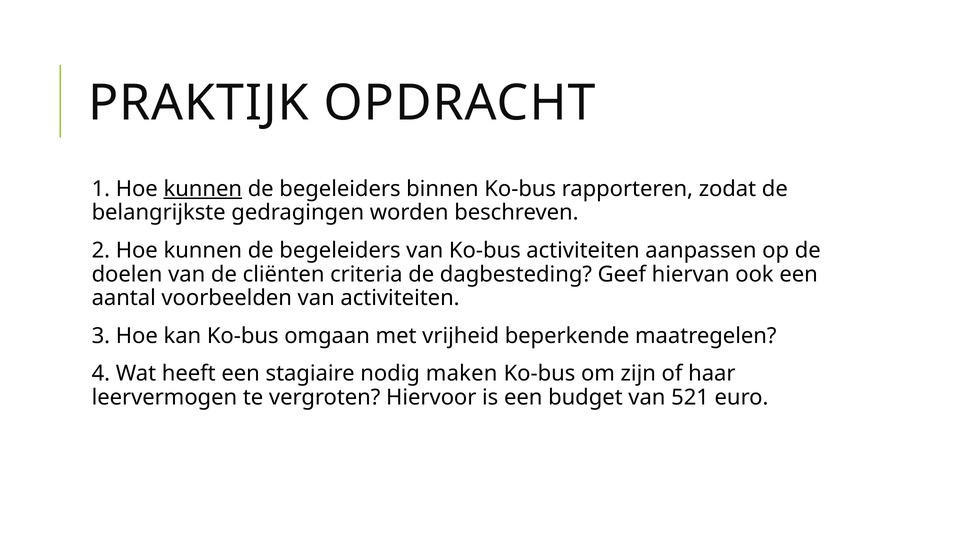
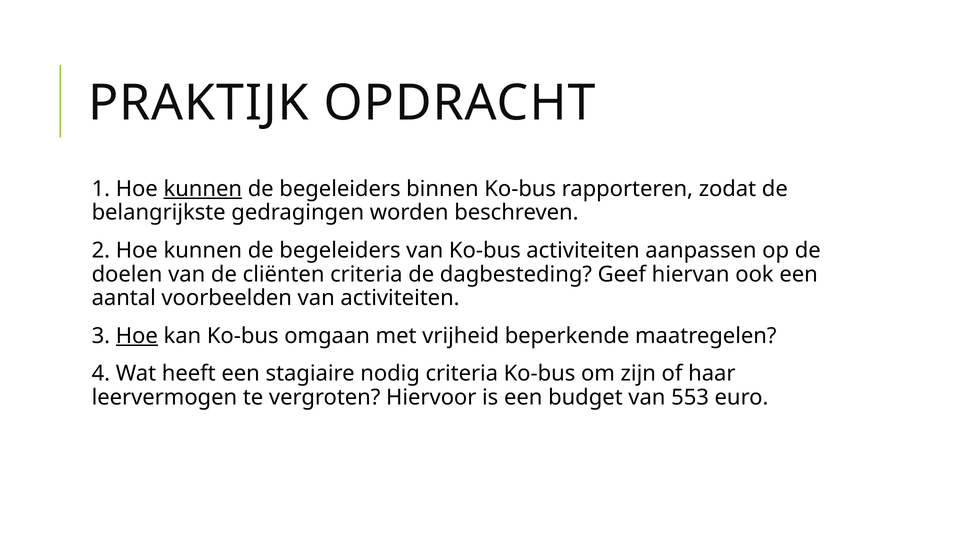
Hoe at (137, 336) underline: none -> present
nodig maken: maken -> criteria
521: 521 -> 553
